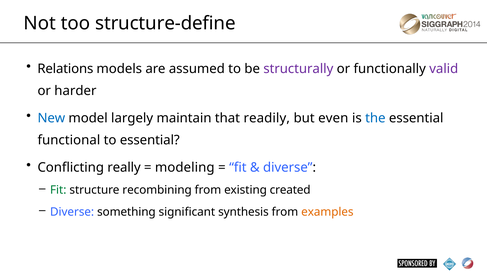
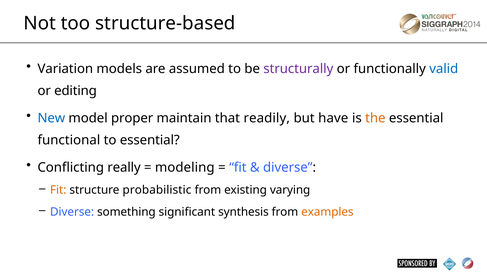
structure-define: structure-define -> structure-based
Relations: Relations -> Variation
valid colour: purple -> blue
harder: harder -> editing
largely: largely -> proper
even: even -> have
the colour: blue -> orange
Fit at (58, 190) colour: green -> orange
recombining: recombining -> probabilistic
created: created -> varying
